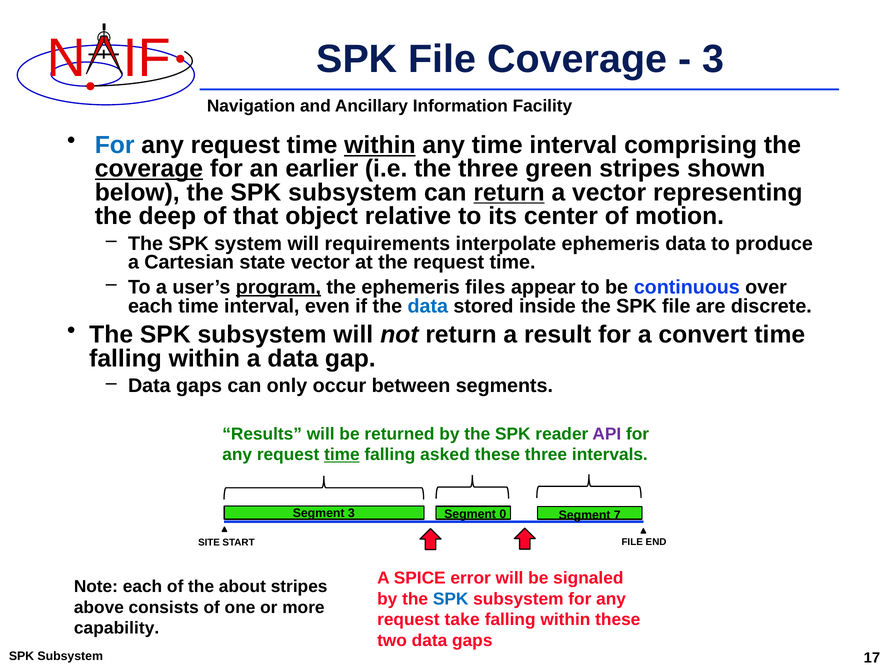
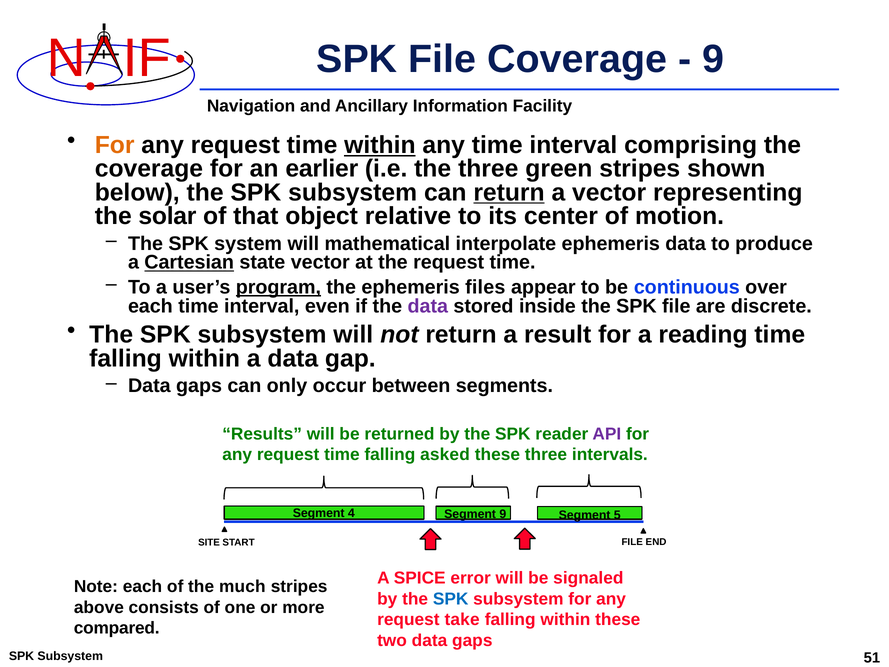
3 at (713, 59): 3 -> 9
For at (115, 145) colour: blue -> orange
coverage at (149, 169) underline: present -> none
deep: deep -> solar
requirements: requirements -> mathematical
Cartesian underline: none -> present
data at (428, 306) colour: blue -> purple
convert: convert -> reading
time at (342, 455) underline: present -> none
Segment 3: 3 -> 4
Segment 0: 0 -> 9
7: 7 -> 5
about: about -> much
capability: capability -> compared
17: 17 -> 51
